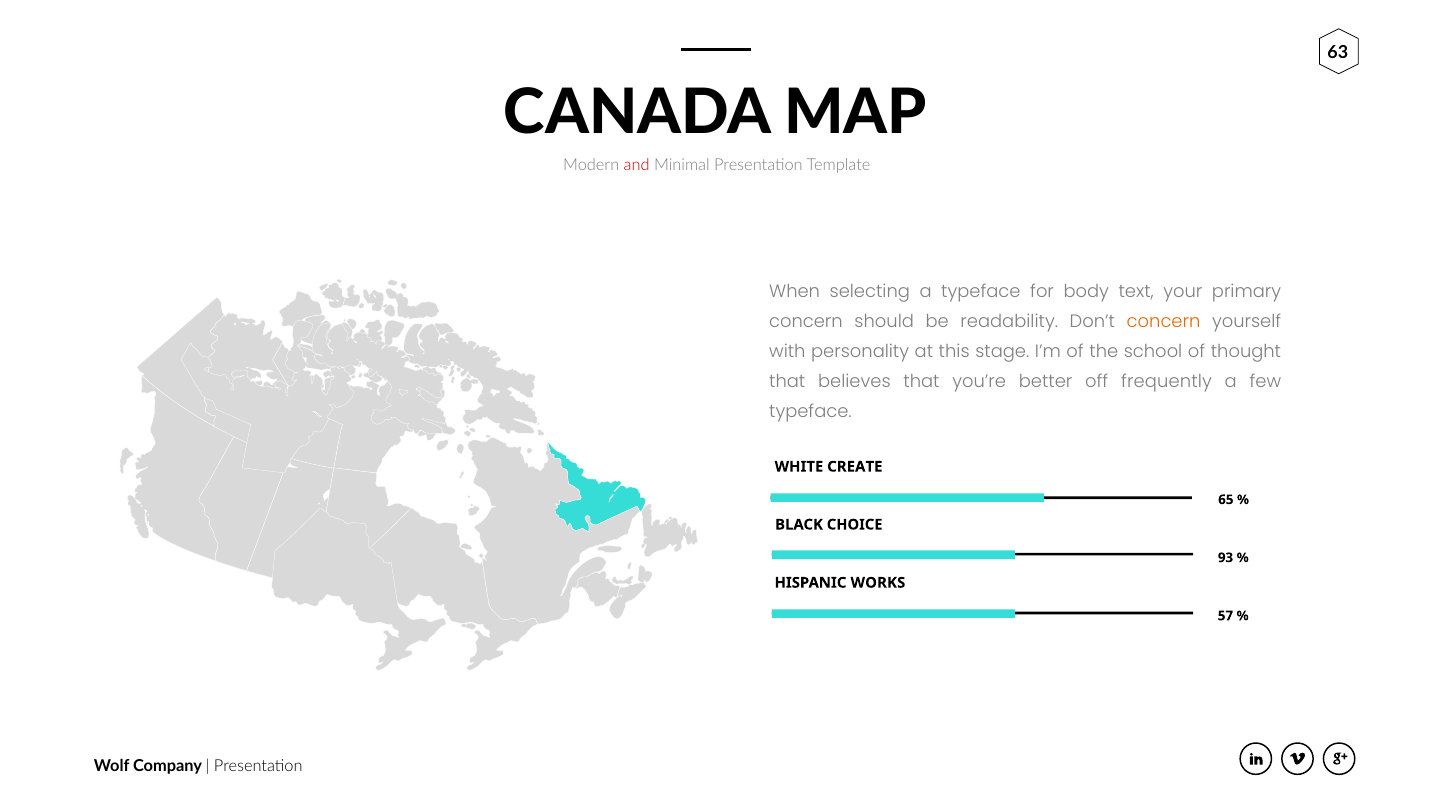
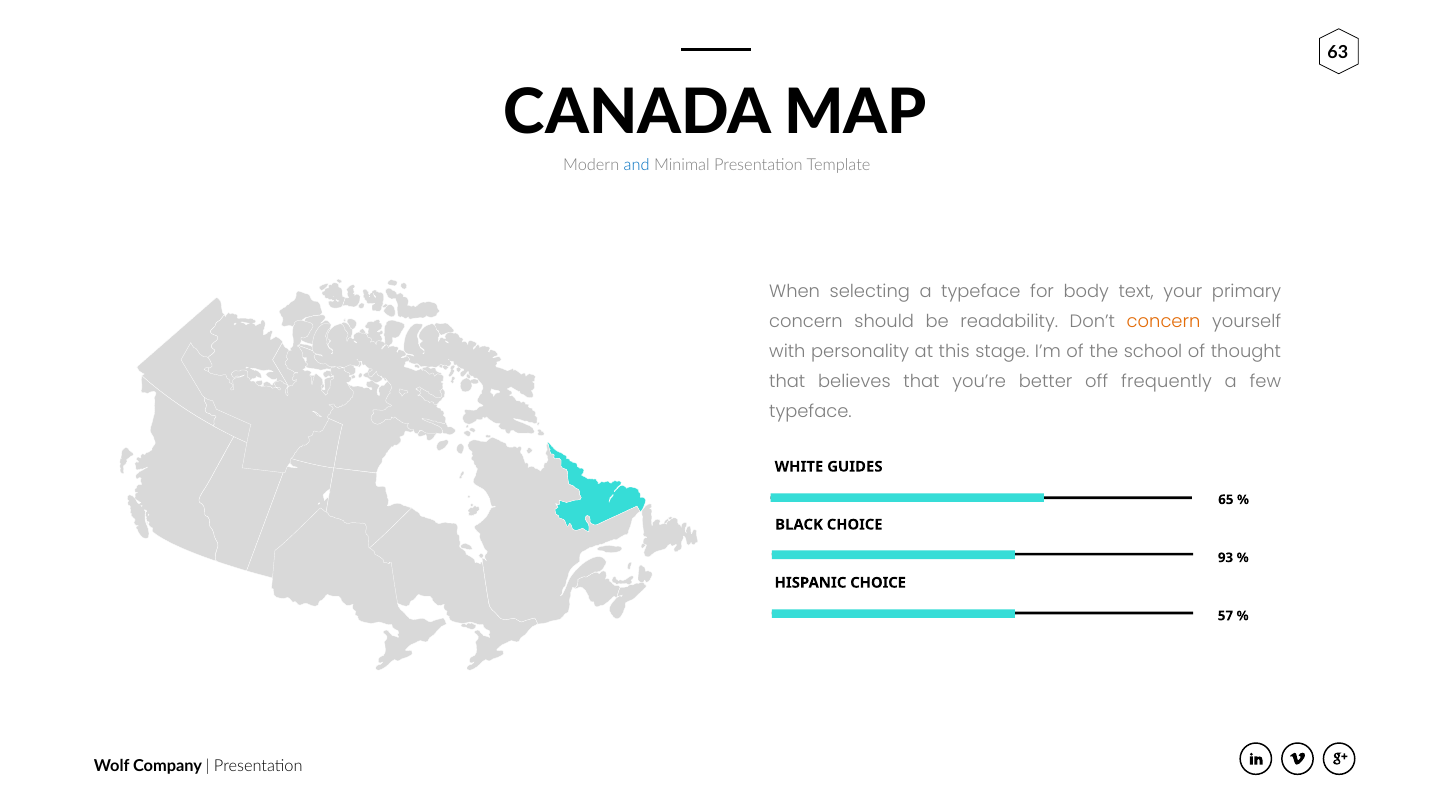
and colour: red -> blue
CREATE: CREATE -> GUIDES
HISPANIC WORKS: WORKS -> CHOICE
